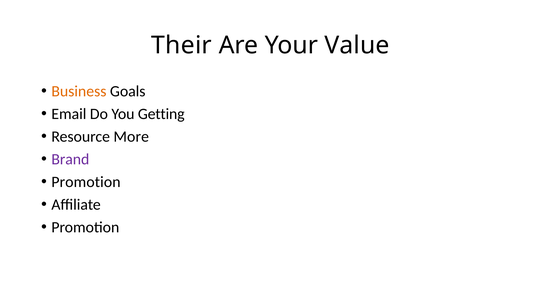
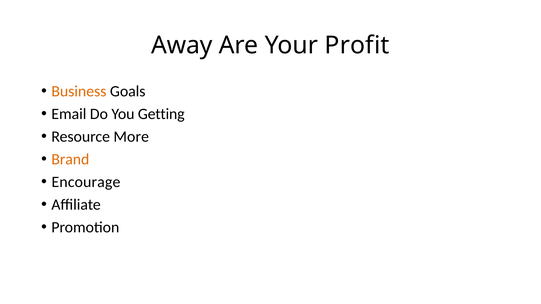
Their: Their -> Away
Value: Value -> Profit
Brand colour: purple -> orange
Promotion at (86, 182): Promotion -> Encourage
